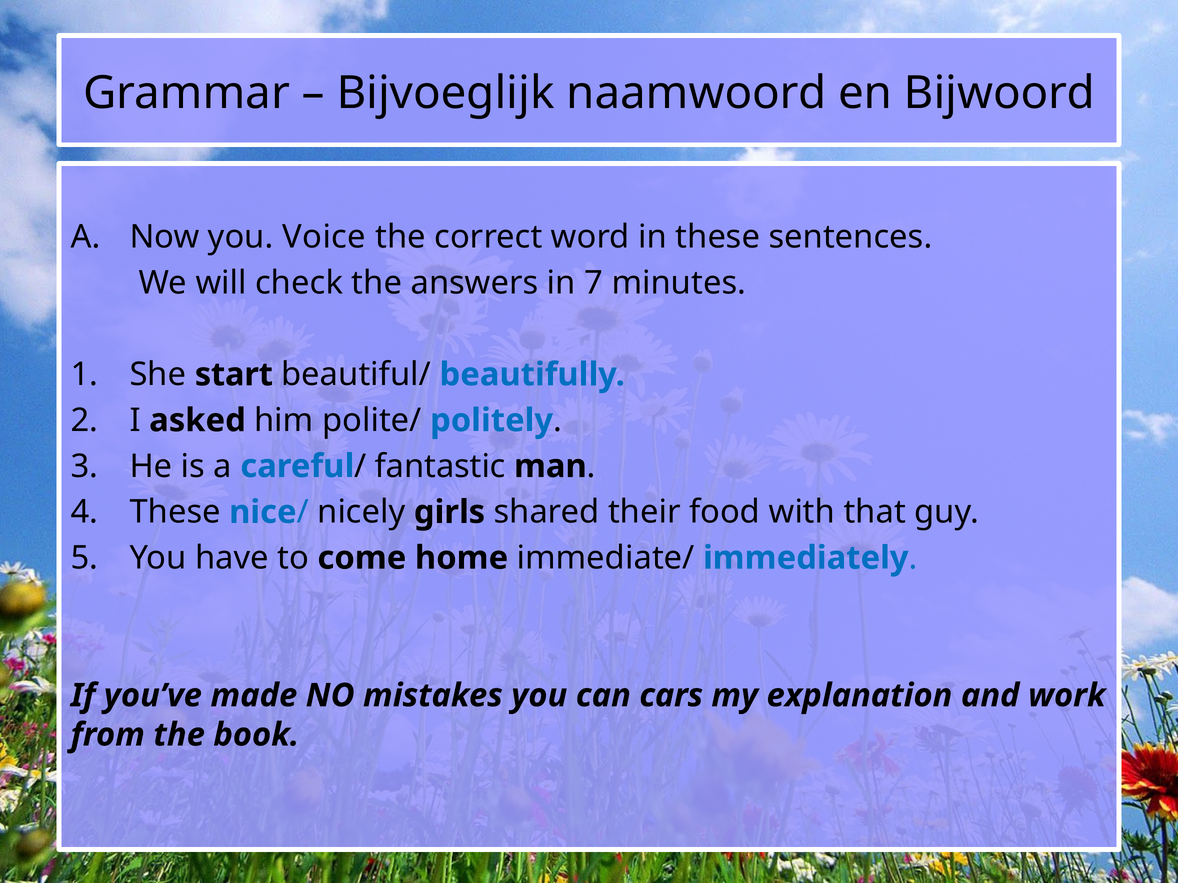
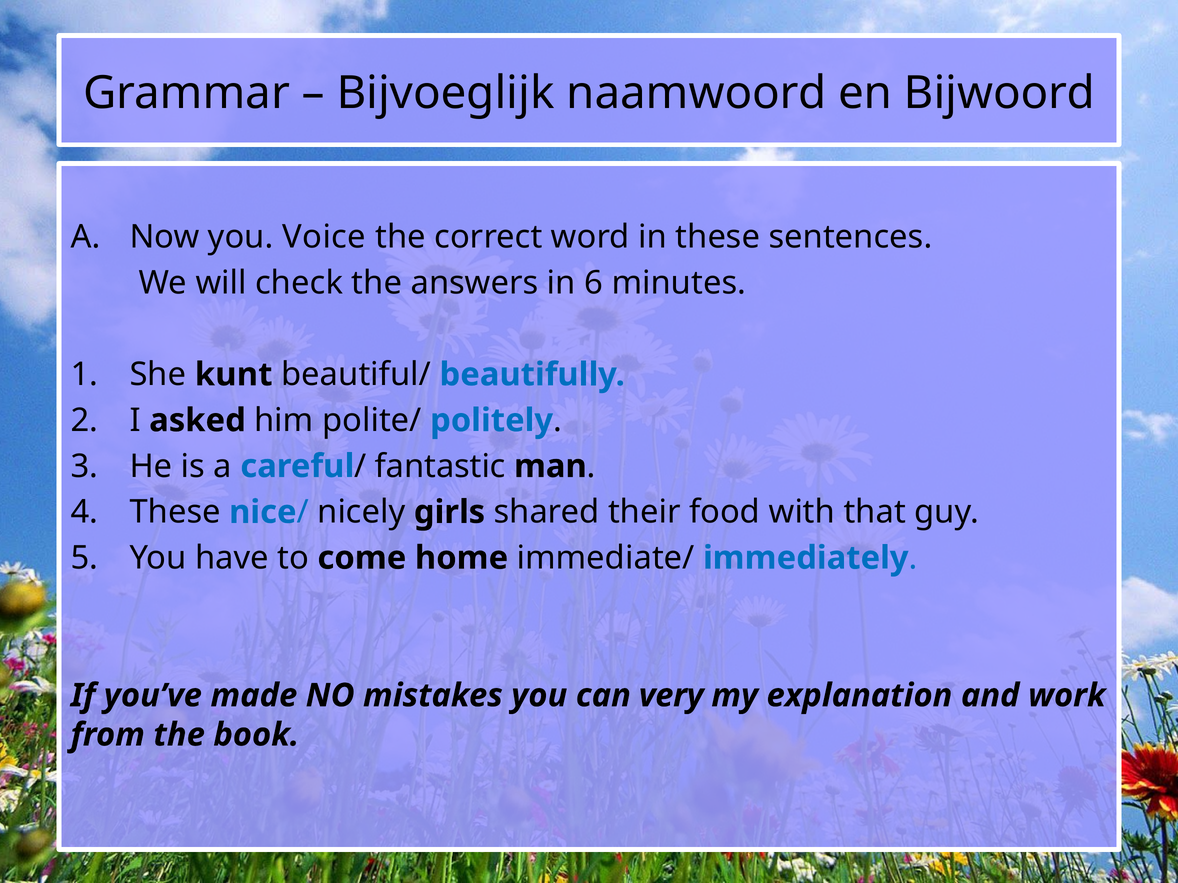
7: 7 -> 6
start: start -> kunt
cars: cars -> very
